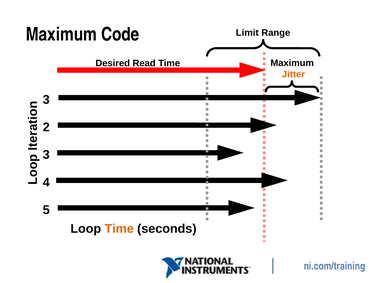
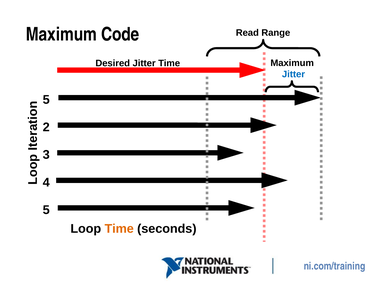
Limit: Limit -> Read
Desired Read: Read -> Jitter
Jitter at (293, 74) colour: orange -> blue
3 at (46, 100): 3 -> 5
